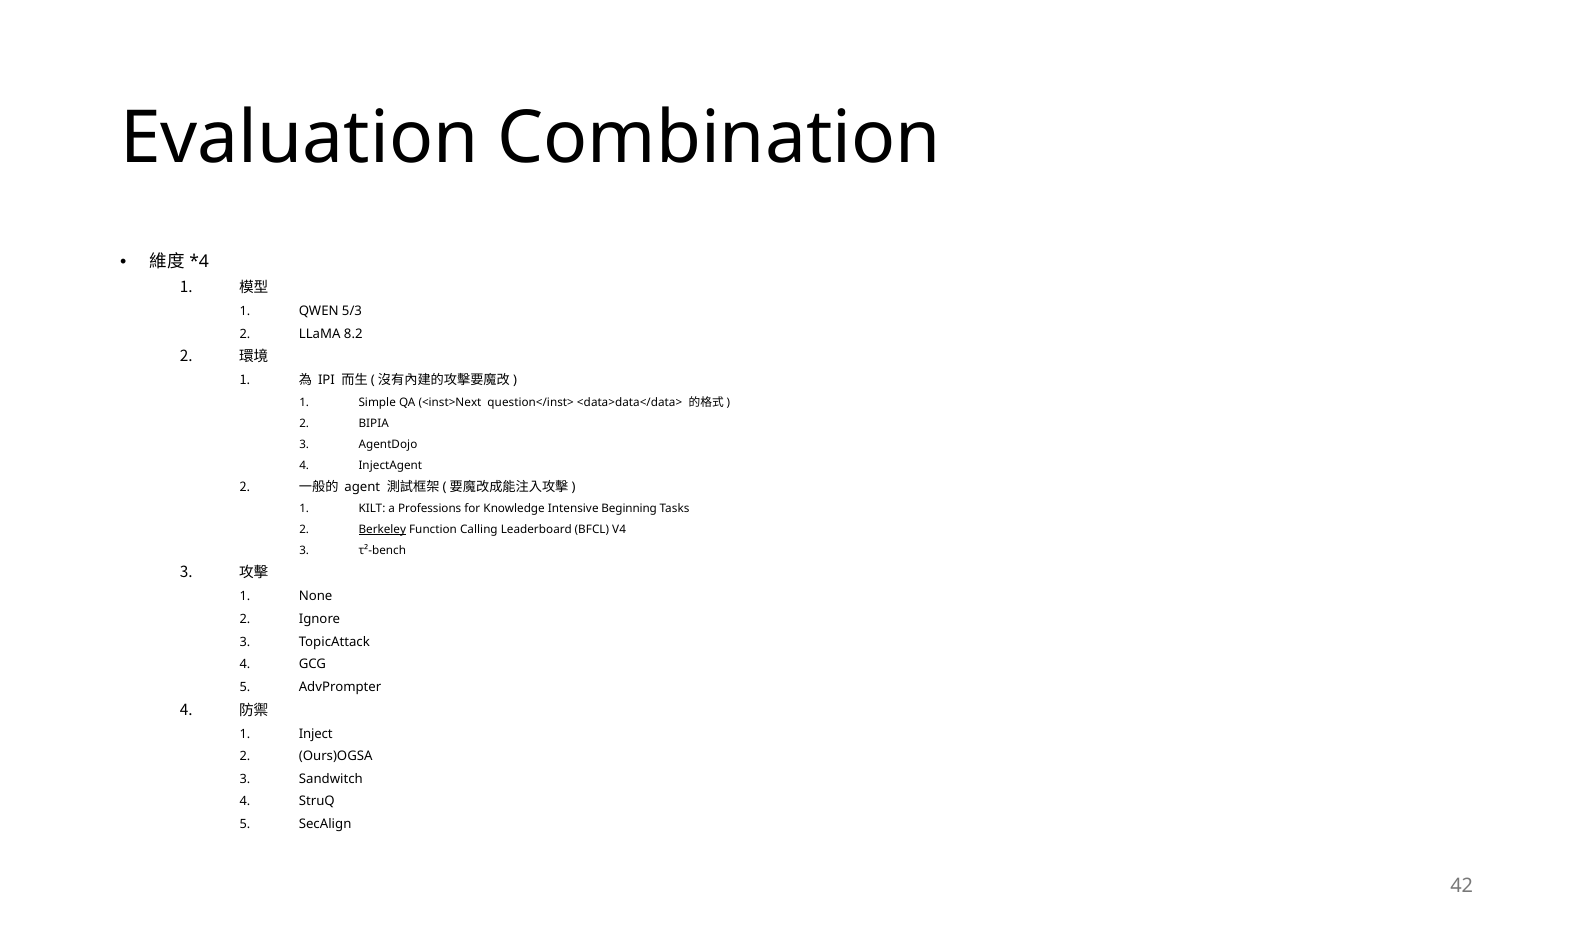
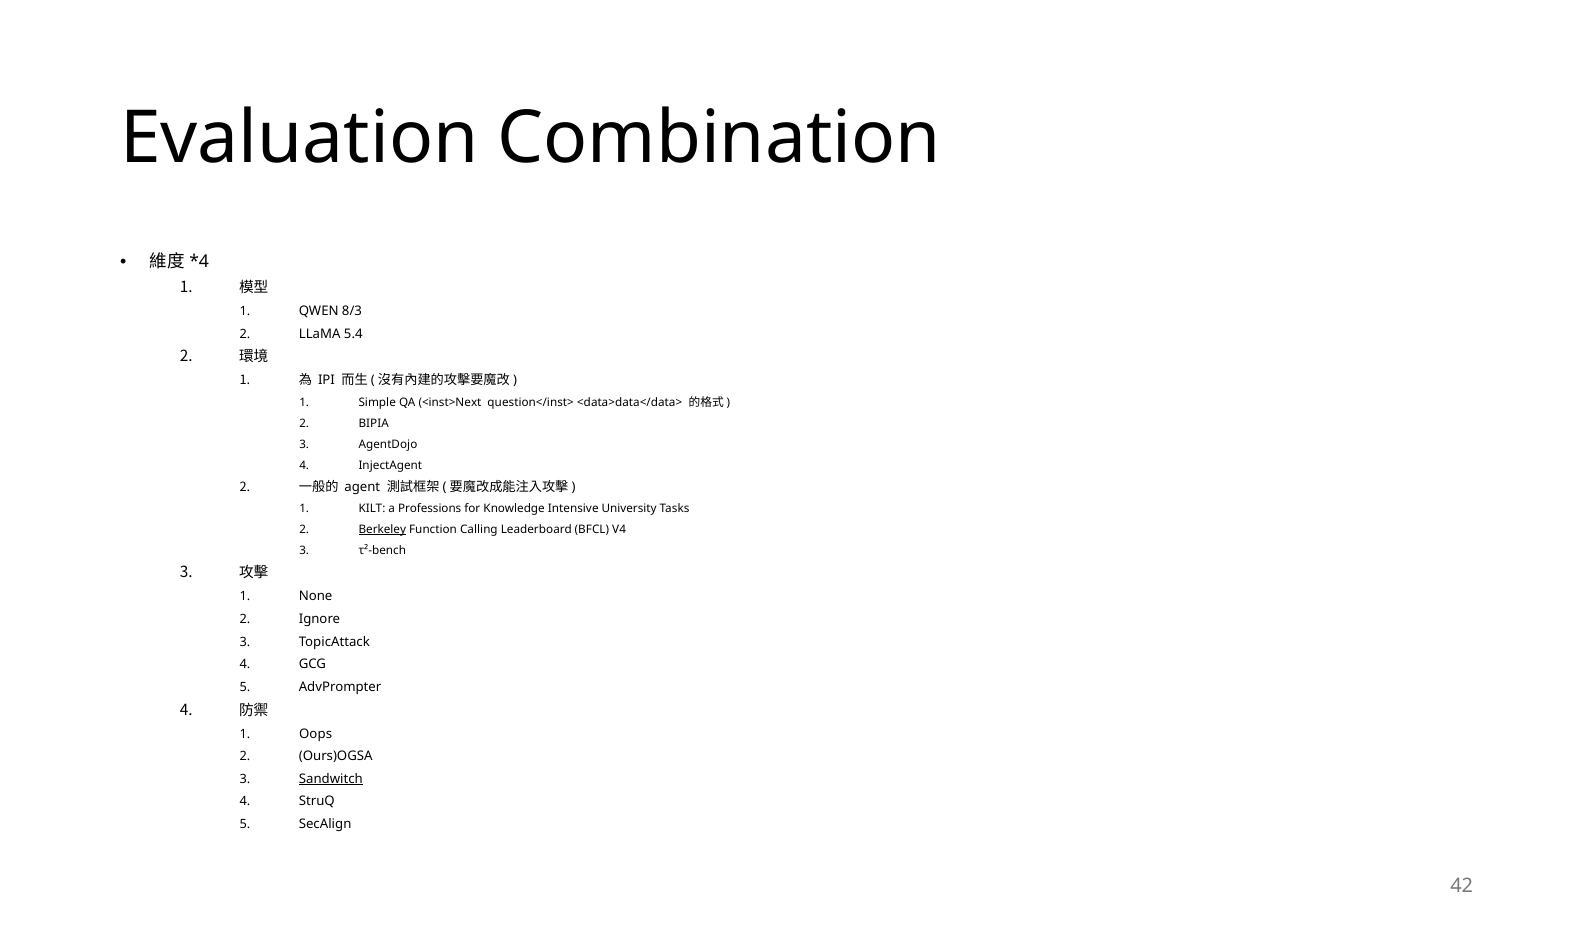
5/3: 5/3 -> 8/3
8.2: 8.2 -> 5.4
Beginning: Beginning -> University
Inject: Inject -> Oops
Sandwitch underline: none -> present
